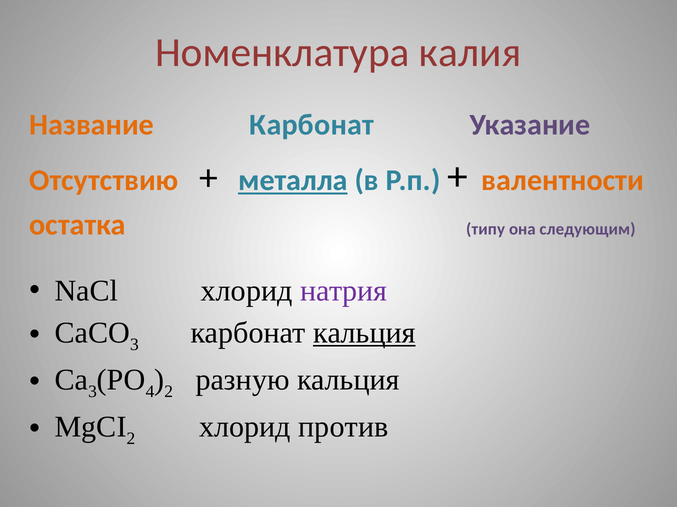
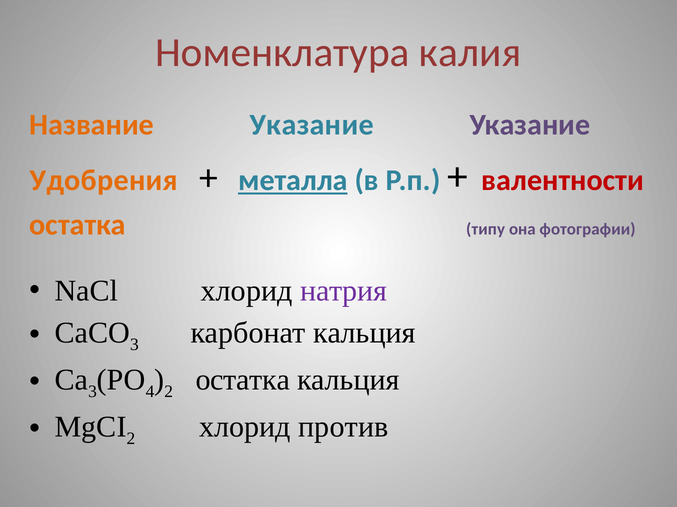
Название Карбонат: Карбонат -> Указание
Отсутствию: Отсутствию -> Удобрения
валентности colour: orange -> red
следующим: следующим -> фотографии
кальция at (364, 333) underline: present -> none
разную at (243, 380): разную -> остатка
